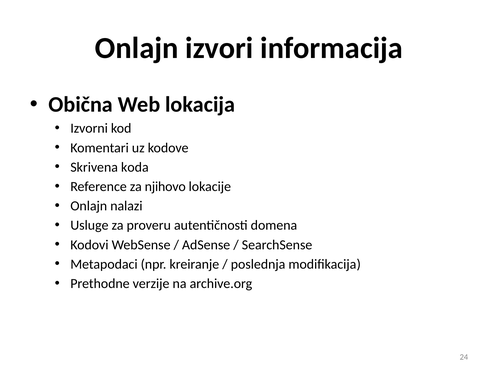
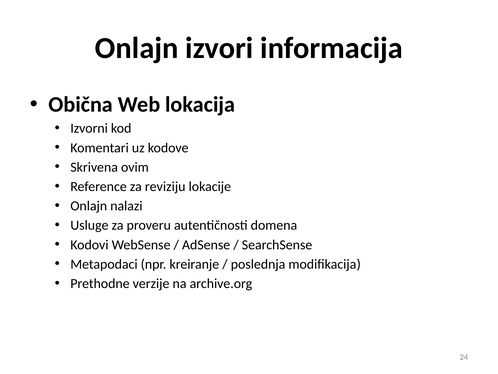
koda: koda -> ovim
njihovo: njihovo -> reviziju
